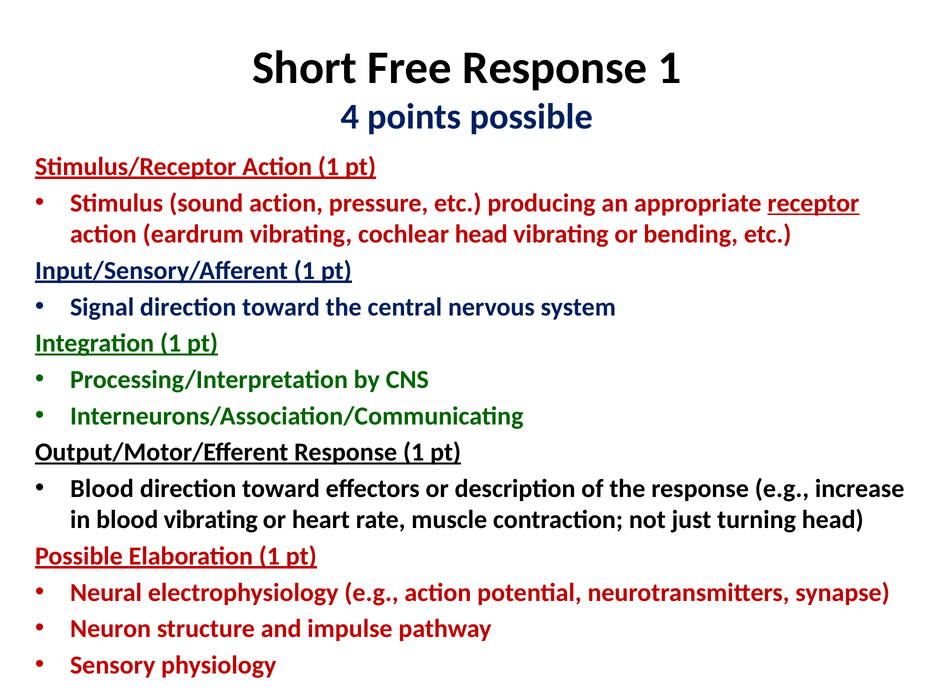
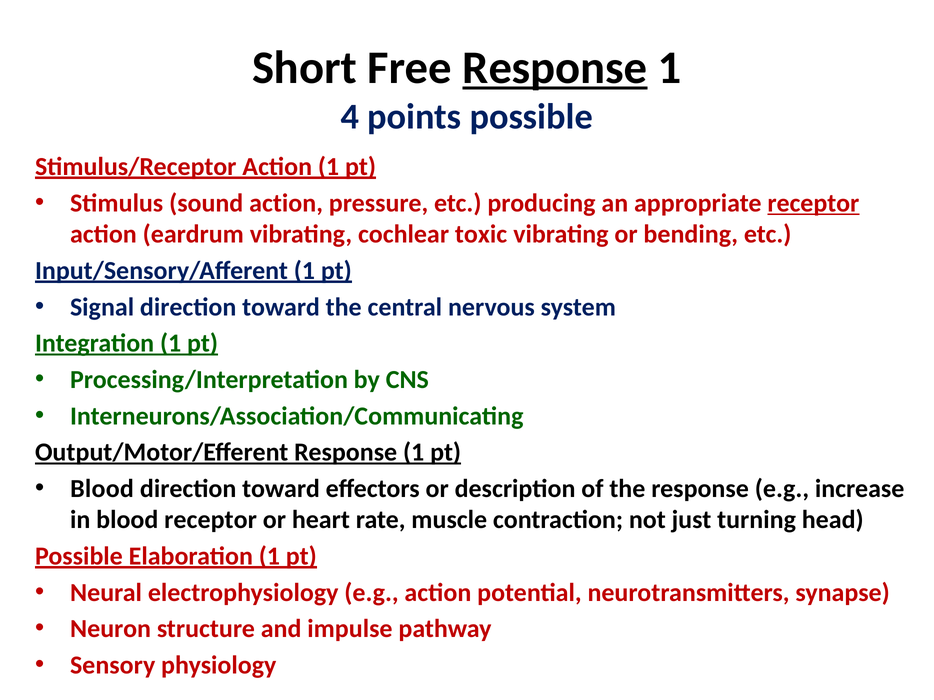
Response at (555, 68) underline: none -> present
cochlear head: head -> toxic
blood vibrating: vibrating -> receptor
